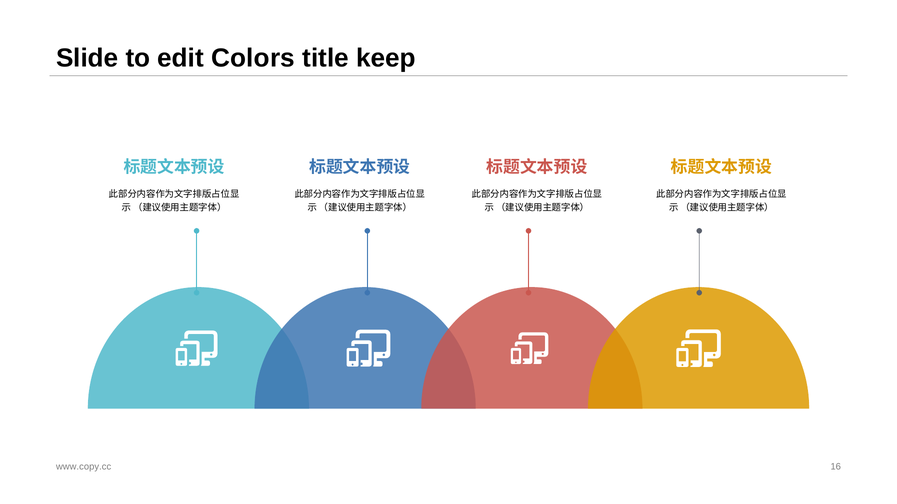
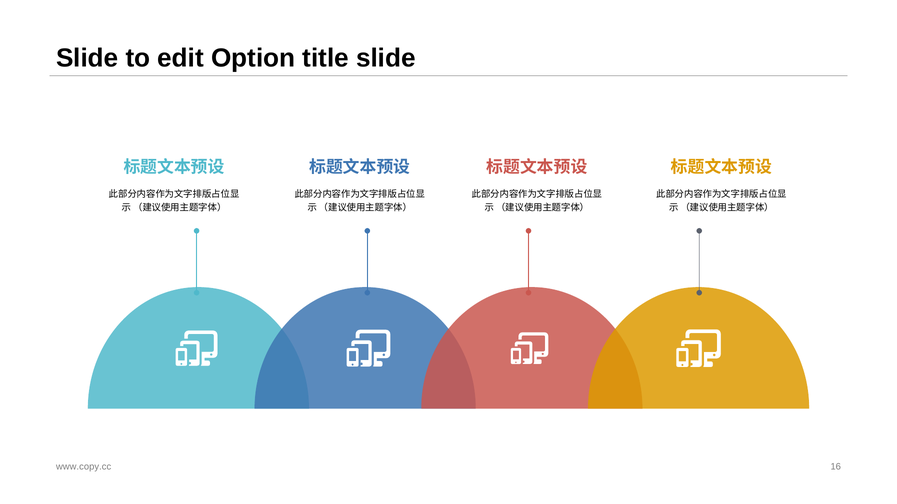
Colors: Colors -> Option
title keep: keep -> slide
